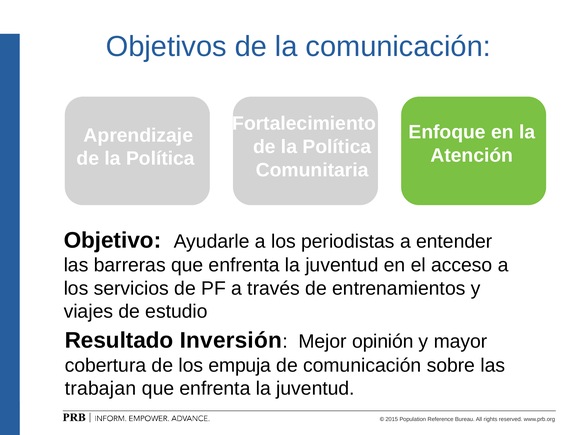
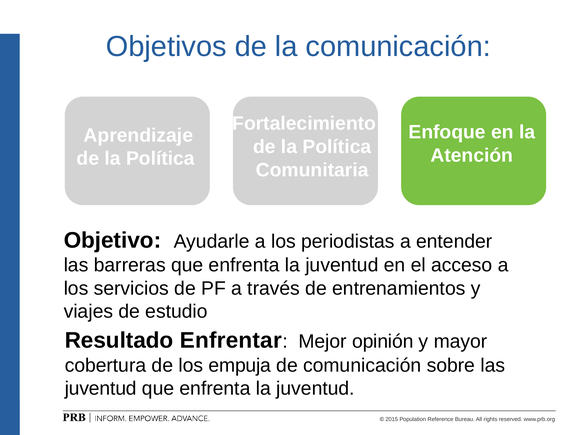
Inversión: Inversión -> Enfrentar
trabajan at (101, 389): trabajan -> juventud
